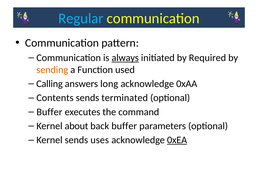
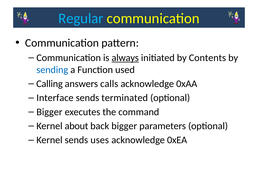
Required: Required -> Contents
sending colour: orange -> blue
long: long -> calls
Contents: Contents -> Interface
Buffer at (49, 112): Buffer -> Bigger
back buffer: buffer -> bigger
0xEA underline: present -> none
